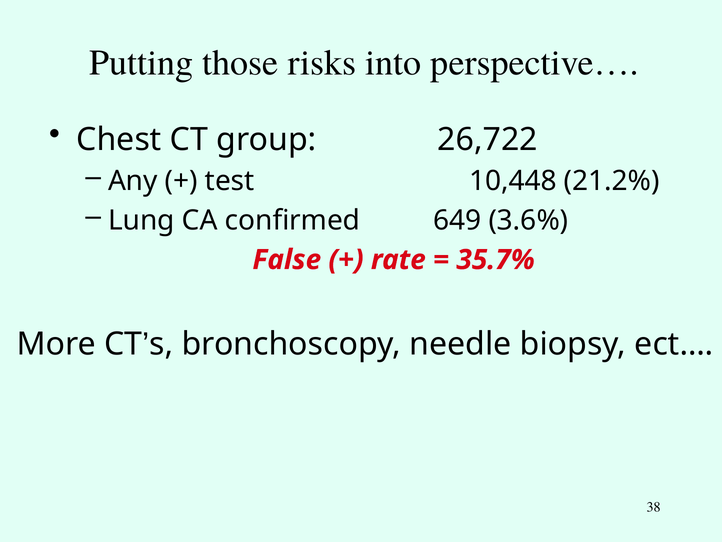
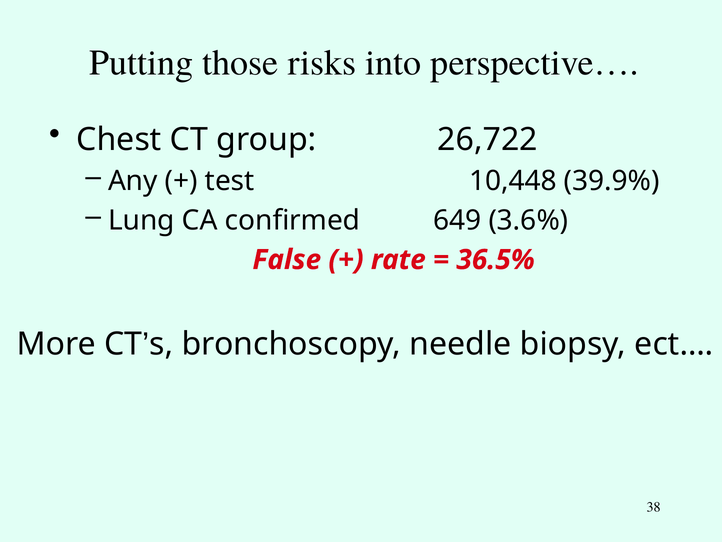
21.2%: 21.2% -> 39.9%
35.7%: 35.7% -> 36.5%
